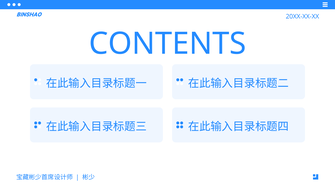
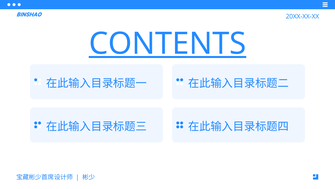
CONTENTS underline: none -> present
